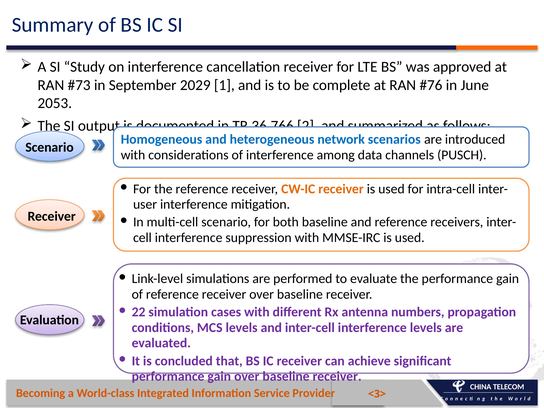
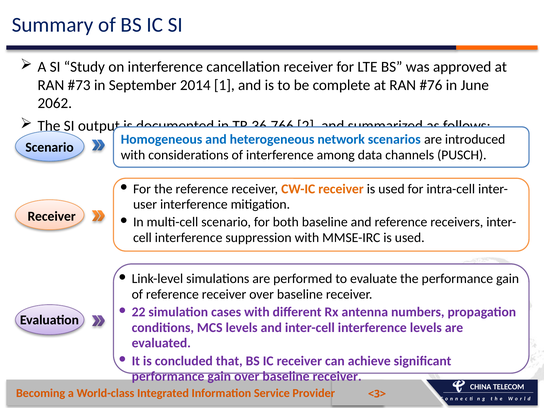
2029: 2029 -> 2014
2053: 2053 -> 2062
